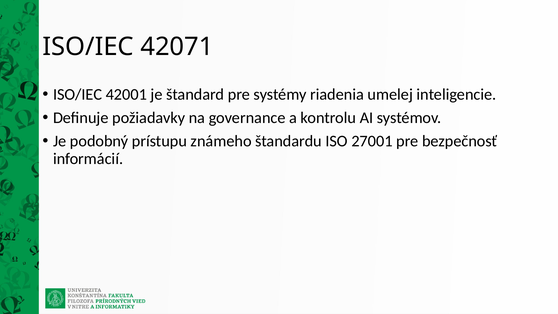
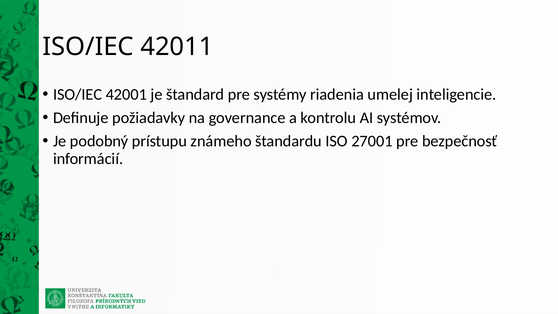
42071: 42071 -> 42011
